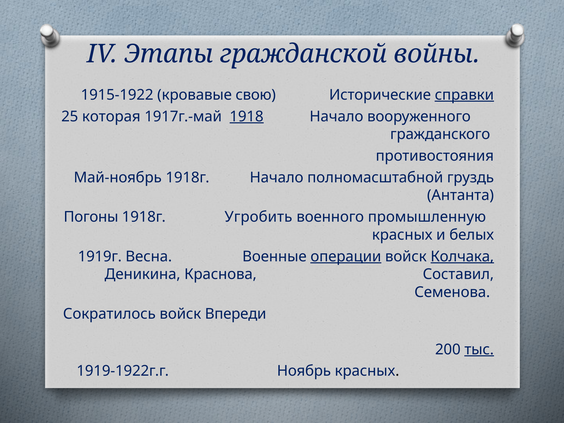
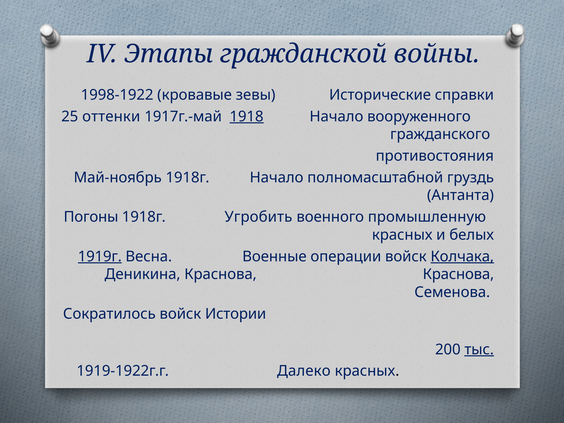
1915-1922: 1915-1922 -> 1998-1922
свою: свою -> зевы
справки underline: present -> none
которая: которая -> оттенки
1919г underline: none -> present
операции underline: present -> none
Краснова Составил: Составил -> Краснова
Впереди: Впереди -> Истории
Ноябрь: Ноябрь -> Далеко
